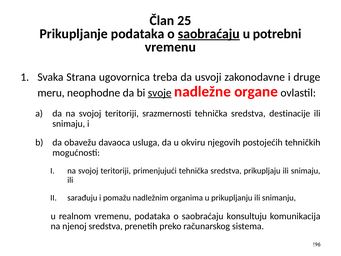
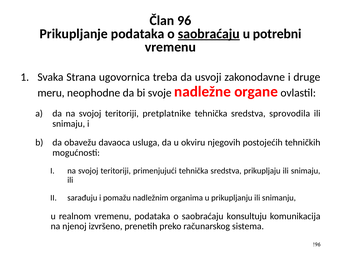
25: 25 -> 96
svoje underline: present -> none
srazmernosti: srazmernosti -> pretplatnike
destinacije: destinacije -> sprovodila
njenoj sredstva: sredstva -> izvršeno
